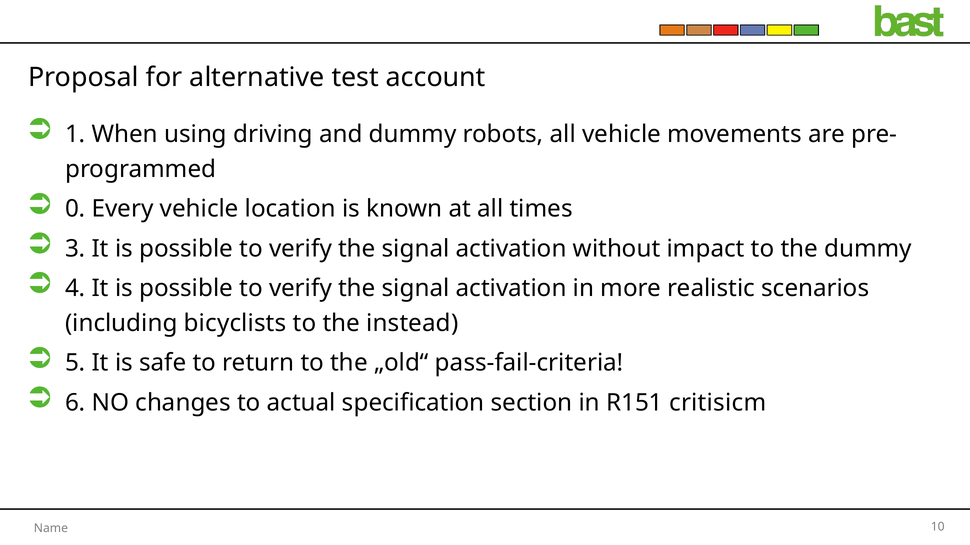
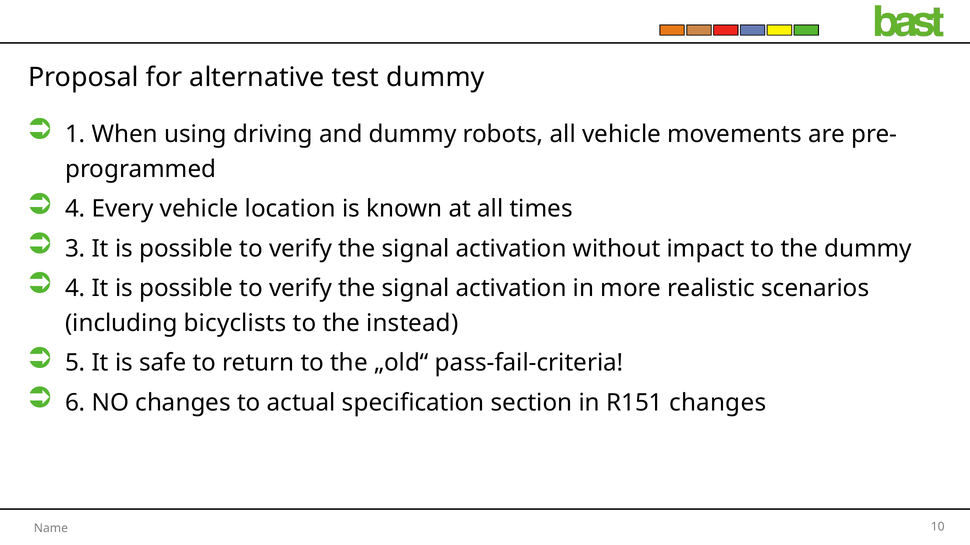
test account: account -> dummy
0 at (75, 209): 0 -> 4
R151 critisicm: critisicm -> changes
